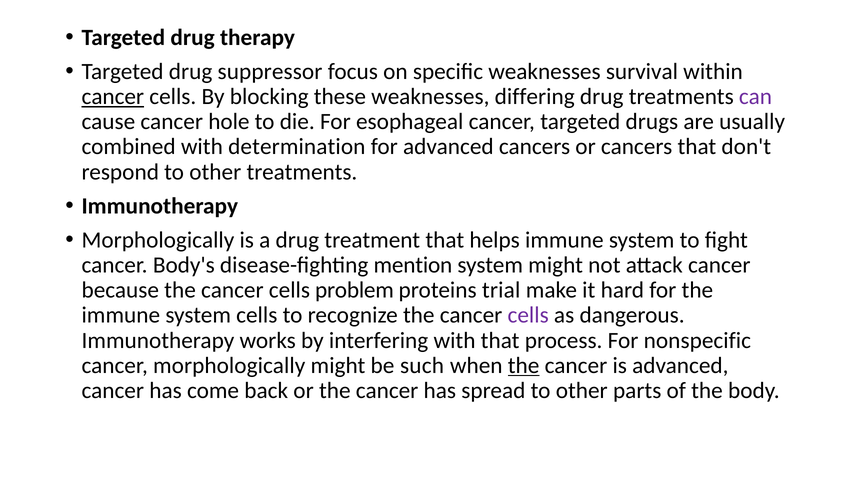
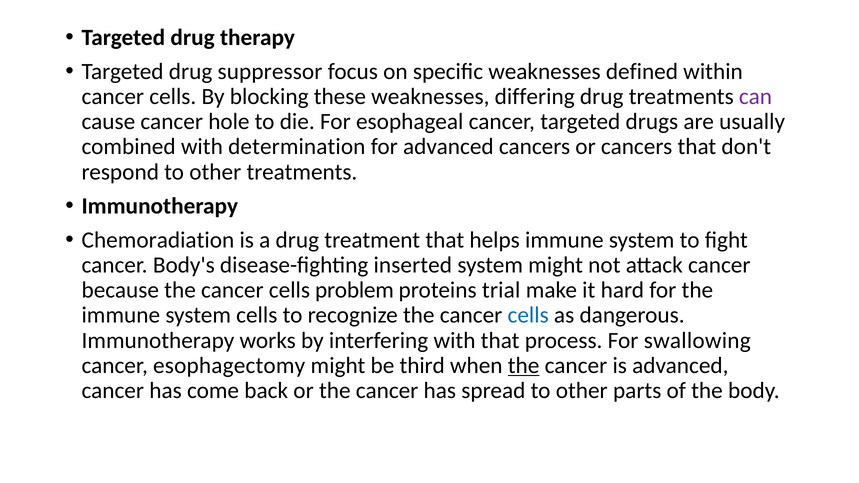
survival: survival -> defined
cancer at (113, 97) underline: present -> none
Morphologically at (158, 240): Morphologically -> Chemoradiation
mention: mention -> inserted
cells at (528, 315) colour: purple -> blue
nonspecific: nonspecific -> swallowing
cancer morphologically: morphologically -> esophagectomy
such: such -> third
